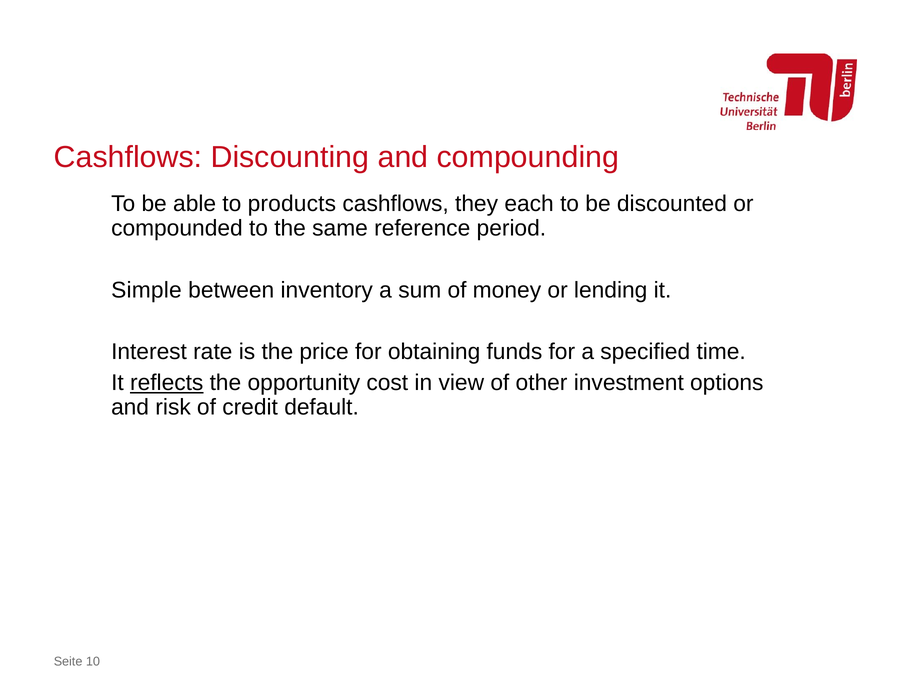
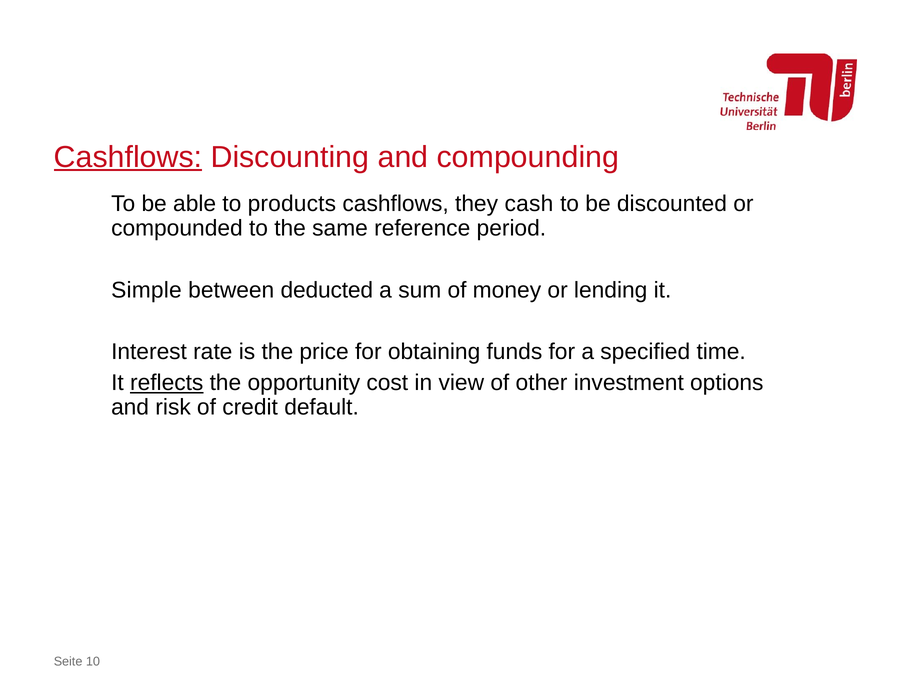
Cashflows at (128, 157) underline: none -> present
each: each -> cash
inventory: inventory -> deducted
